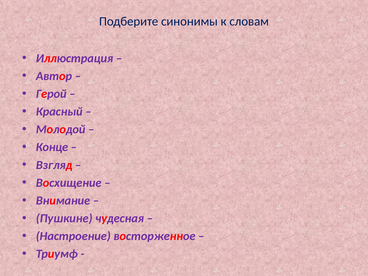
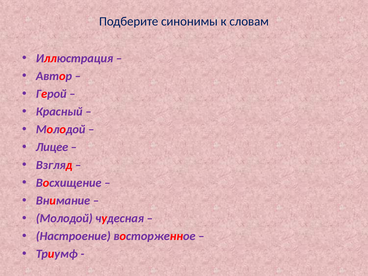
Конце: Конце -> Лицее
Пушкине at (64, 218): Пушкине -> Молодой
